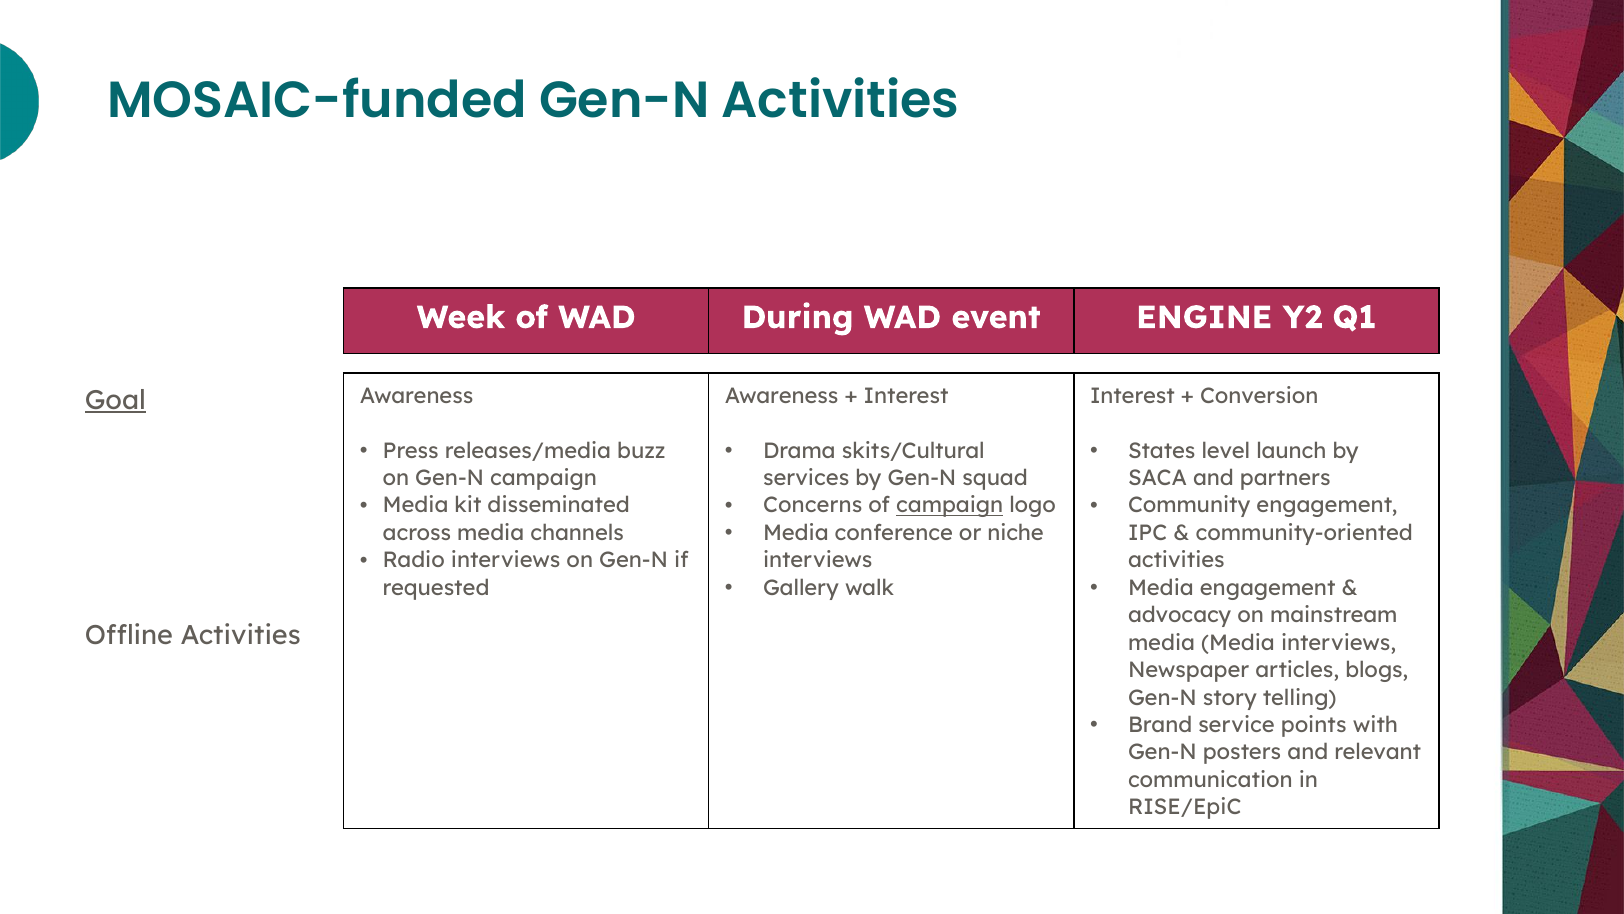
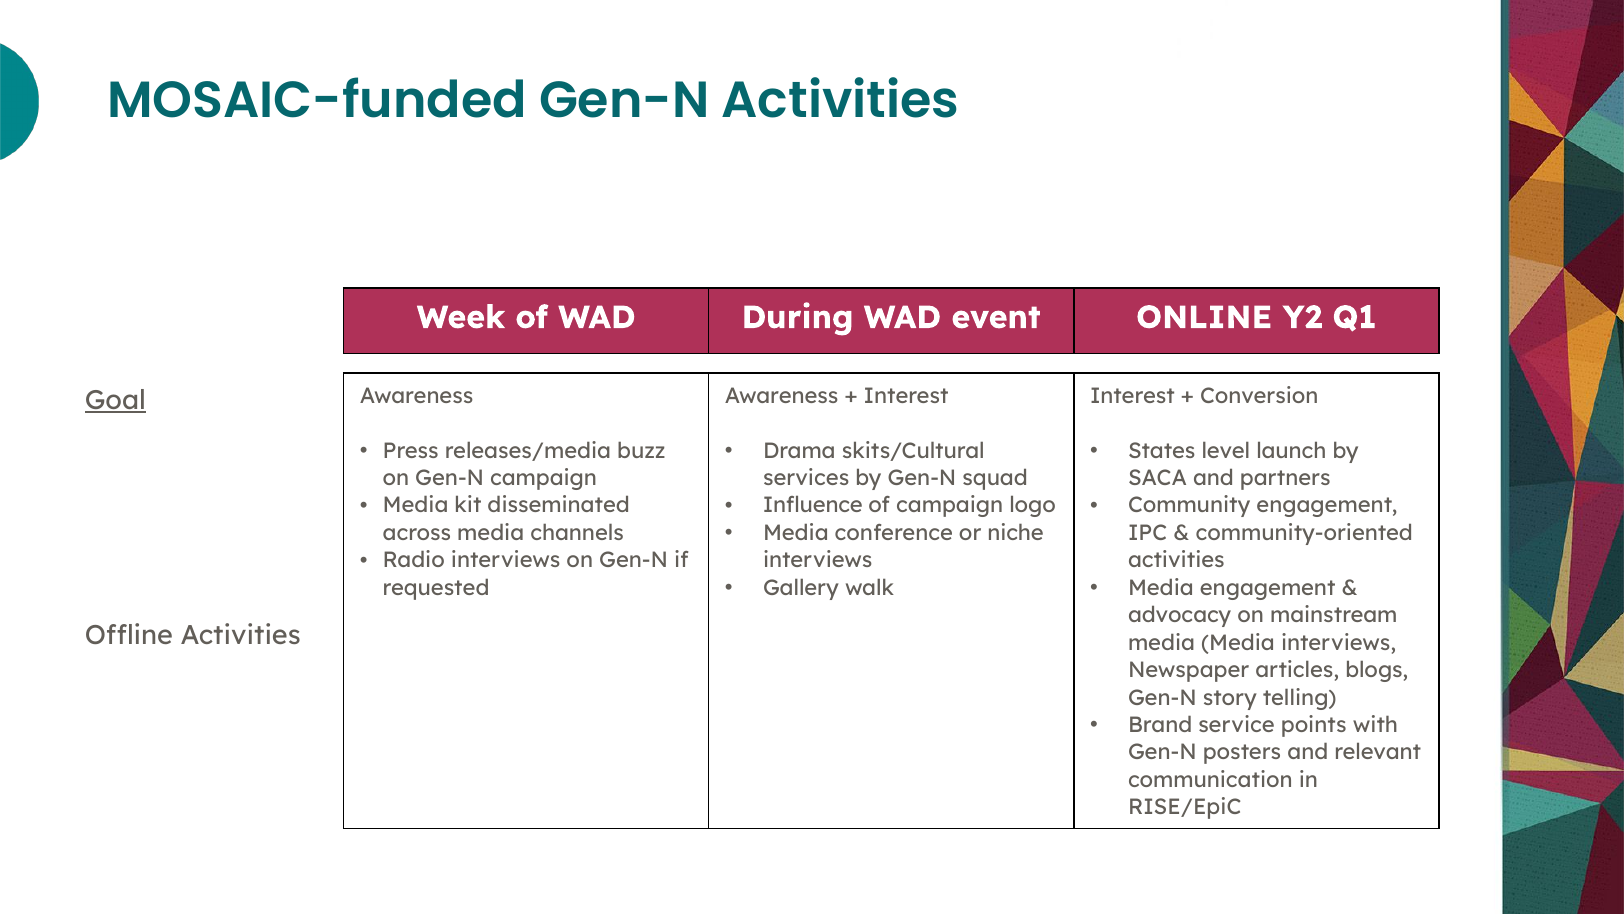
ENGINE: ENGINE -> ONLINE
Concerns: Concerns -> Influence
campaign at (950, 505) underline: present -> none
